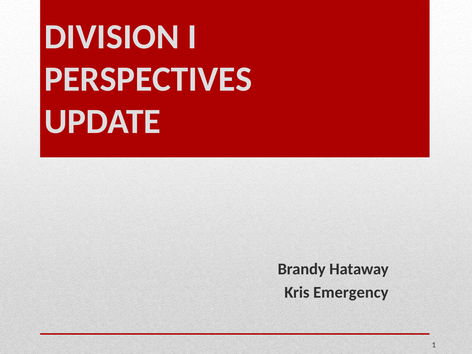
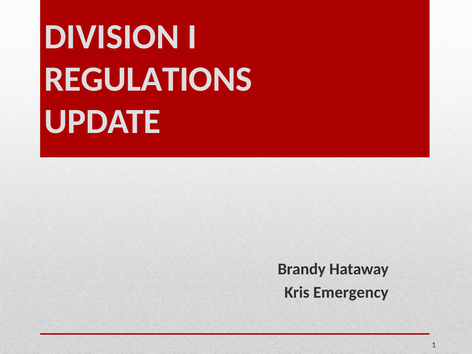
PERSPECTIVES: PERSPECTIVES -> REGULATIONS
